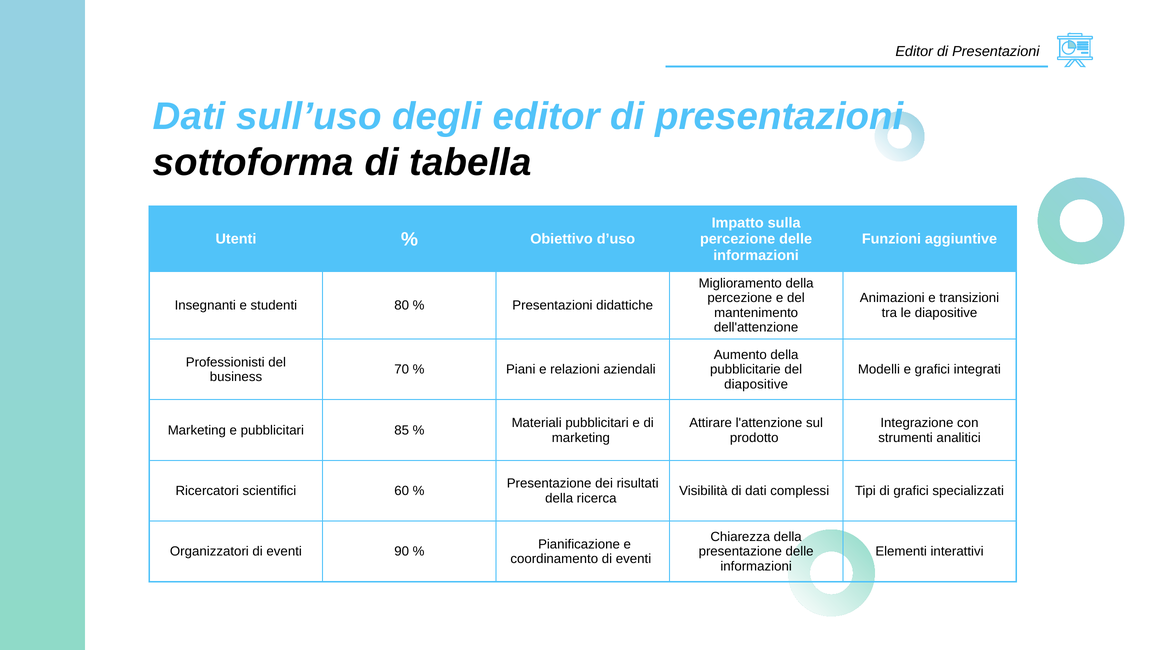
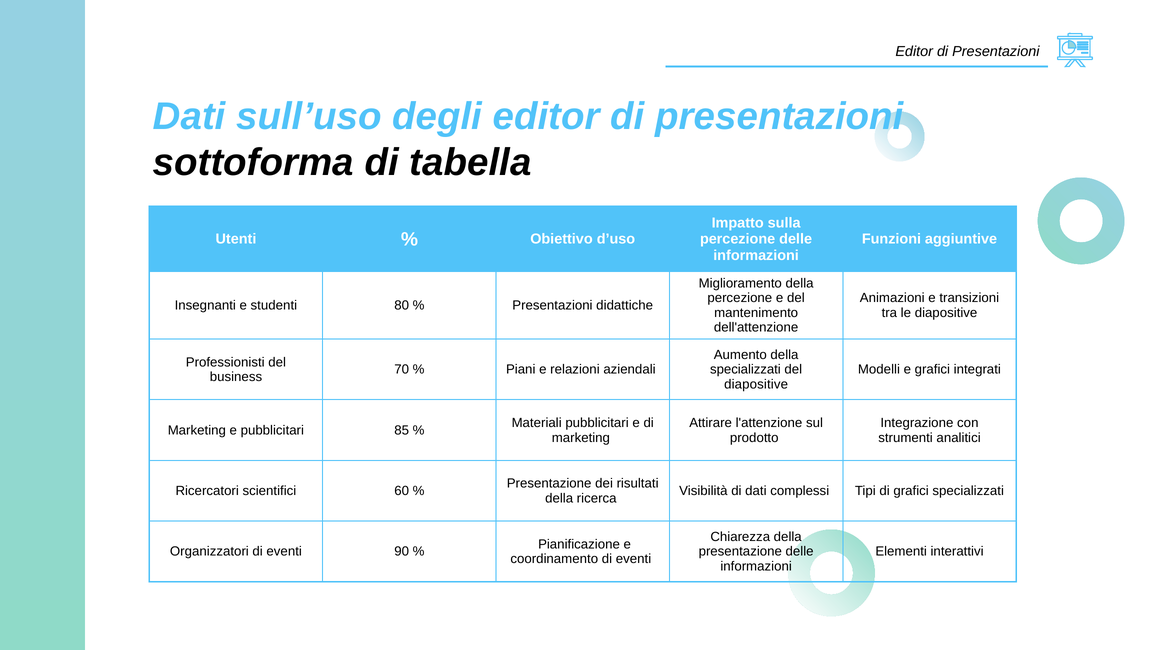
pubblicitarie at (745, 369): pubblicitarie -> specializzati
